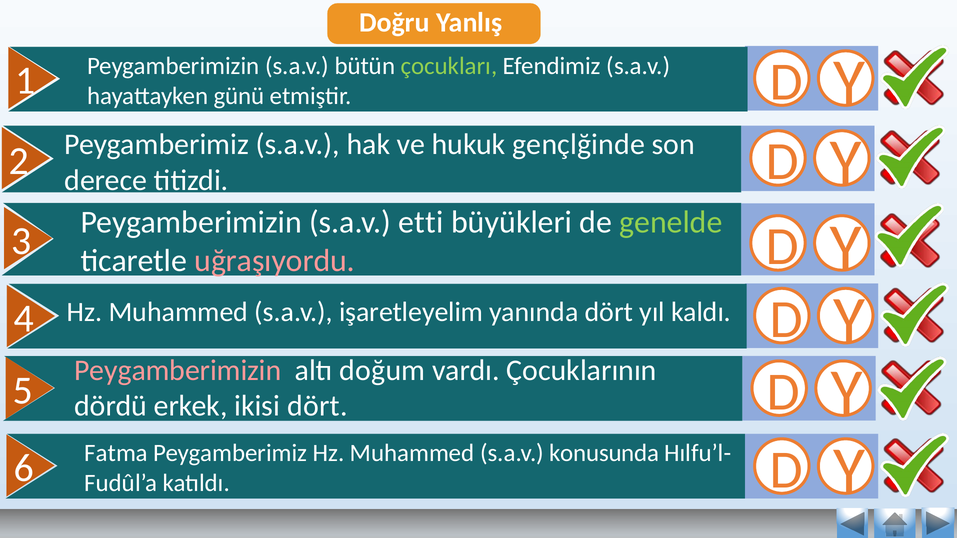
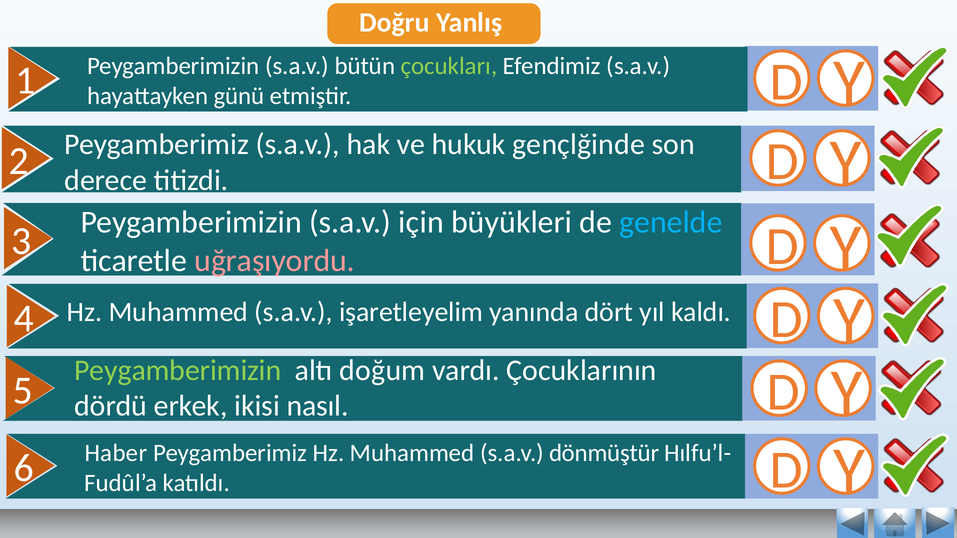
etti: etti -> için
genelde colour: light green -> light blue
Peygamberimizin at (178, 370) colour: pink -> light green
ikisi dört: dört -> nasıl
Fatma: Fatma -> Haber
konusunda: konusunda -> dönmüştür
